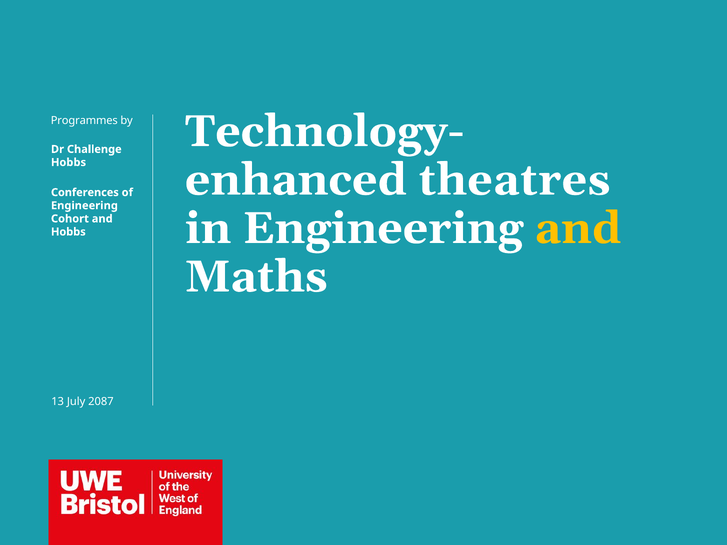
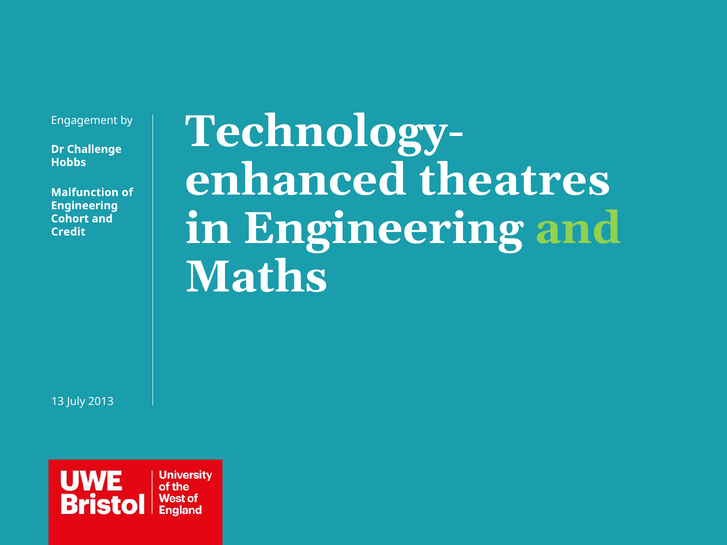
Programmes: Programmes -> Engagement
Conferences: Conferences -> Malfunction
and at (578, 228) colour: yellow -> light green
Hobbs at (68, 232): Hobbs -> Credit
2087: 2087 -> 2013
